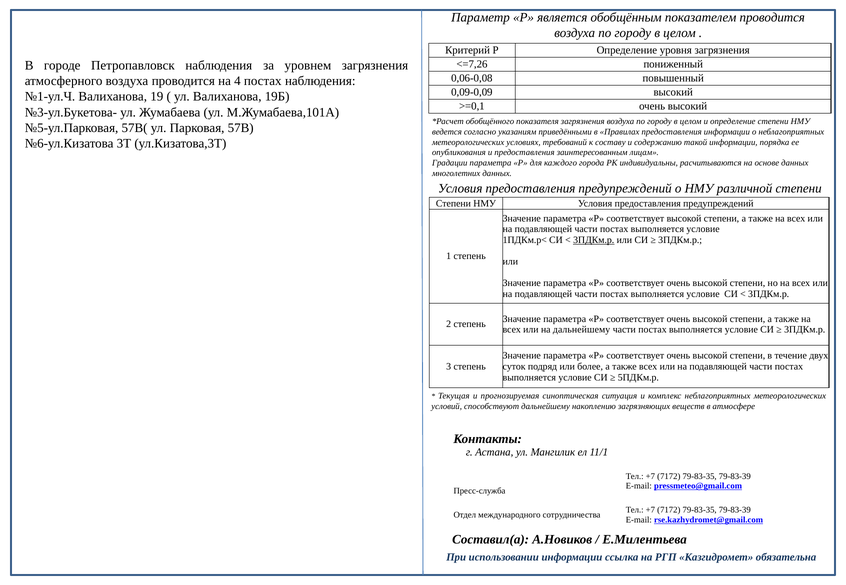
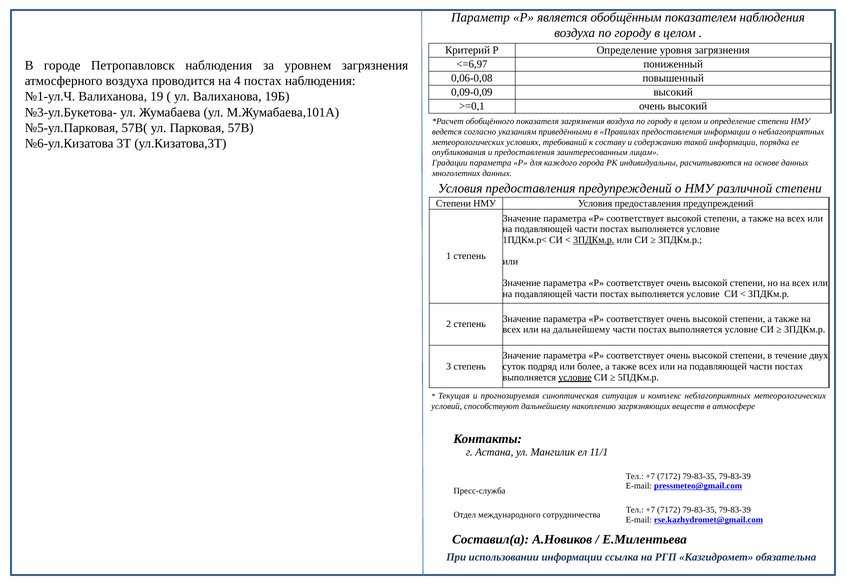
показателем проводится: проводится -> наблюдения
<=7,26: <=7,26 -> <=6,97
условие at (575, 378) underline: none -> present
